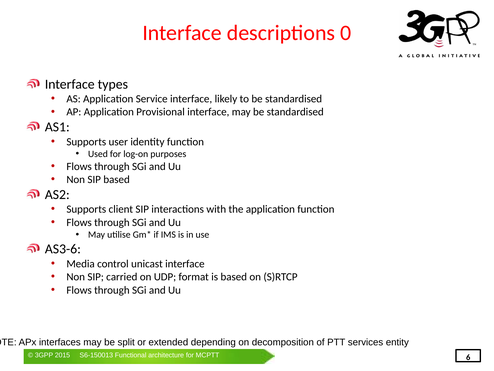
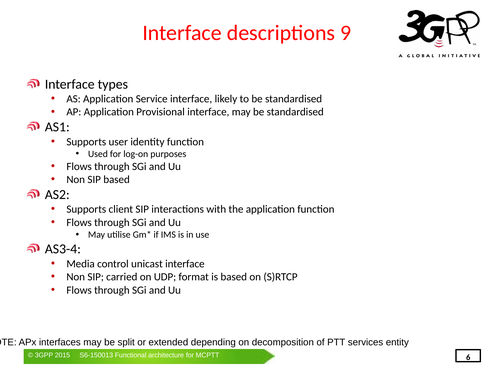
0: 0 -> 9
AS3-6: AS3-6 -> AS3-4
